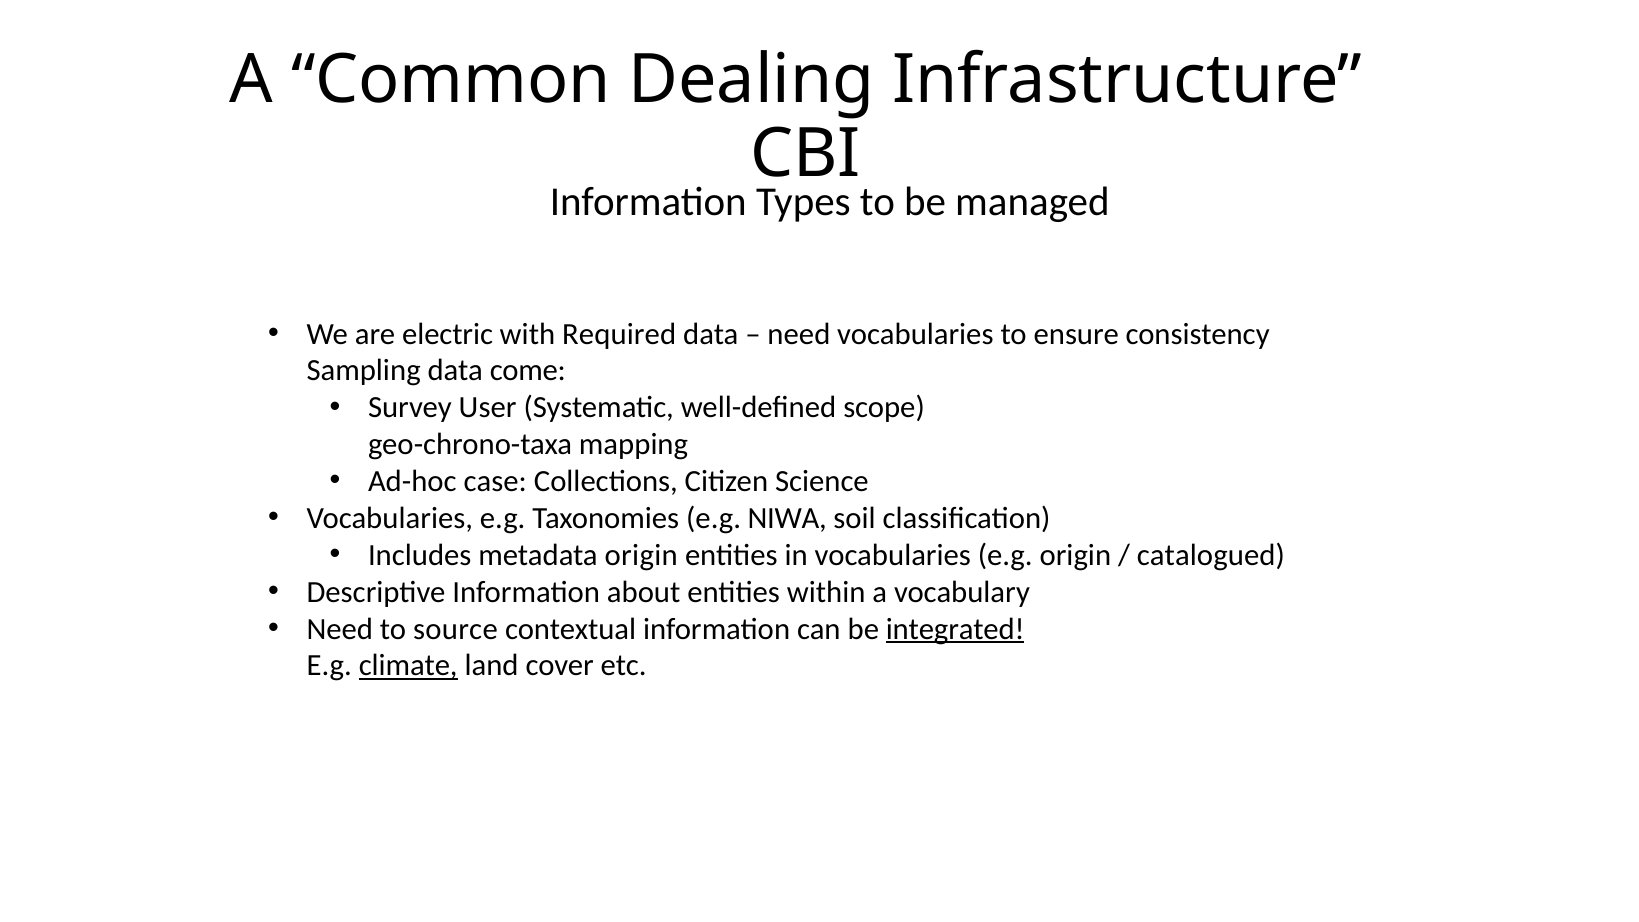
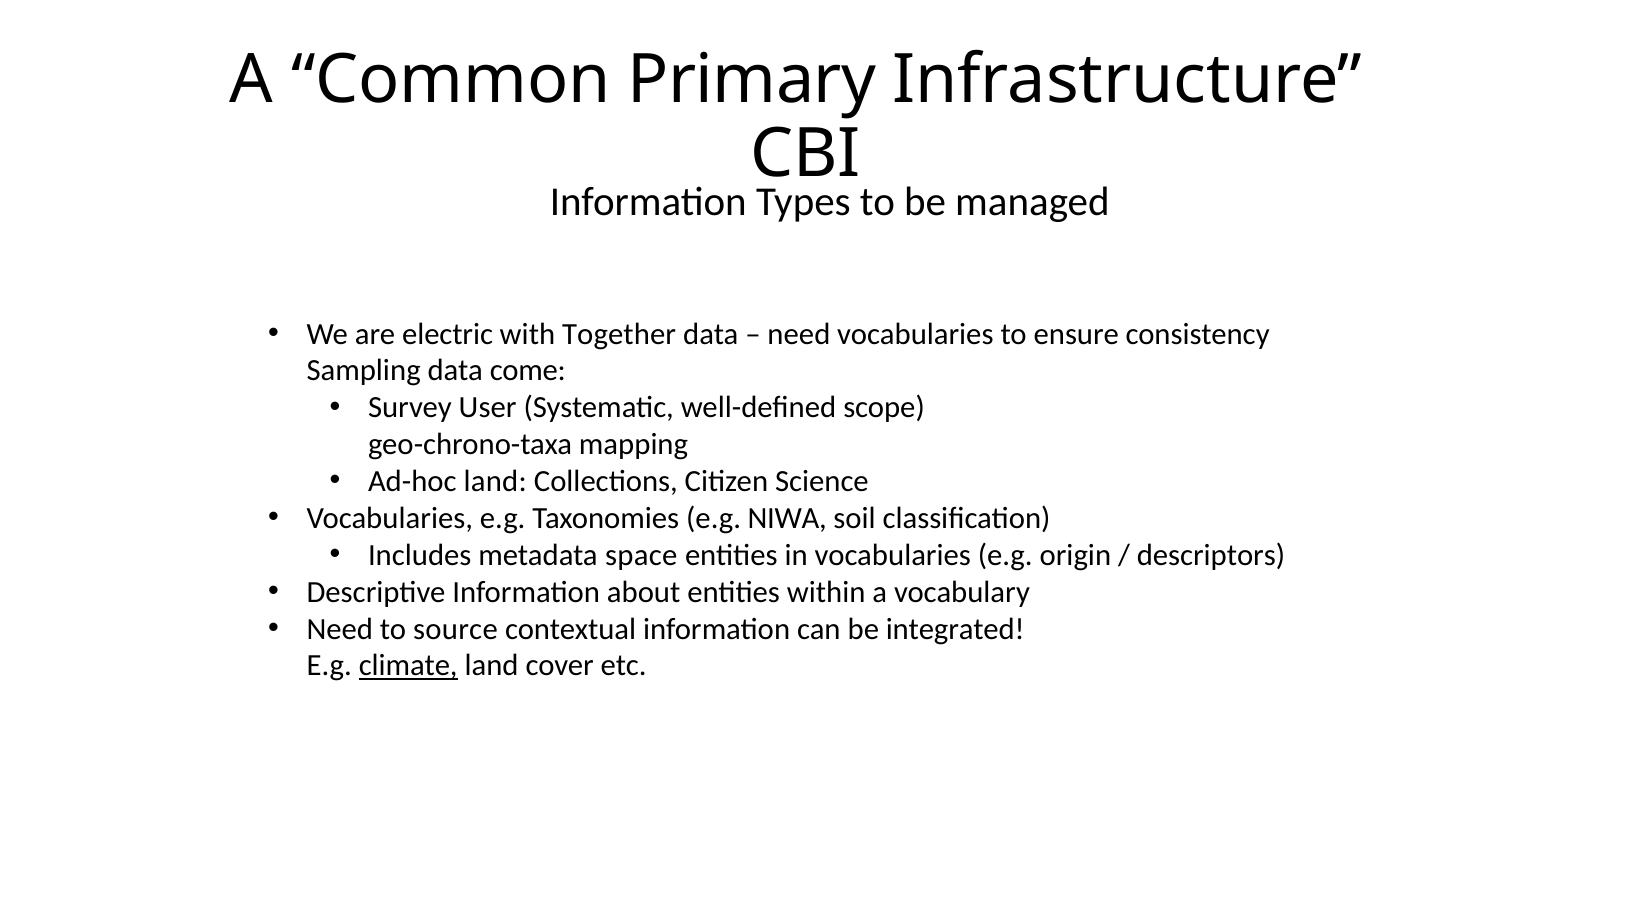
Dealing: Dealing -> Primary
Required: Required -> Together
Ad-hoc case: case -> land
metadata origin: origin -> space
catalogued: catalogued -> descriptors
integrated underline: present -> none
